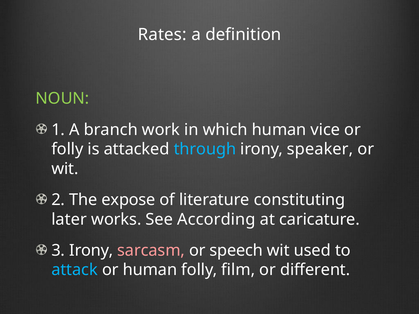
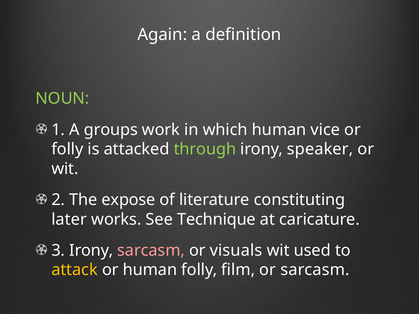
Rates: Rates -> Again
branch: branch -> groups
through colour: light blue -> light green
According: According -> Technique
speech: speech -> visuals
attack colour: light blue -> yellow
or different: different -> sarcasm
